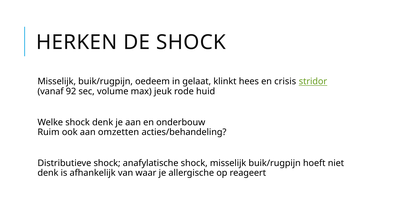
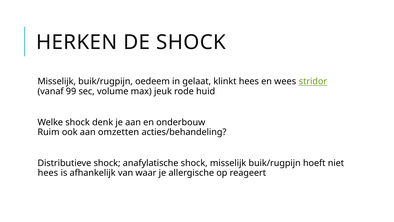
crisis: crisis -> wees
92: 92 -> 99
denk at (48, 173): denk -> hees
